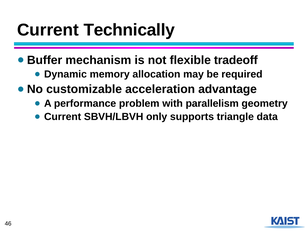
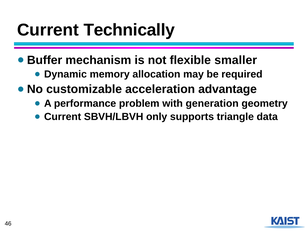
tradeoff: tradeoff -> smaller
parallelism: parallelism -> generation
